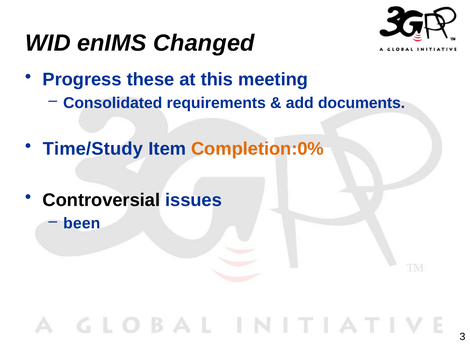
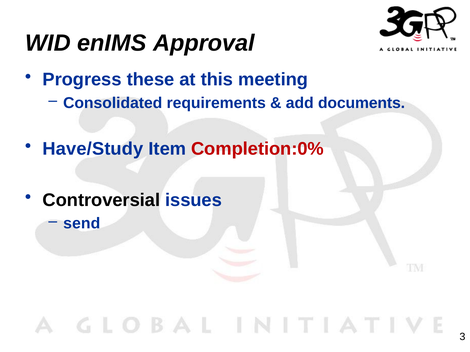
Changed: Changed -> Approval
Time/Study: Time/Study -> Have/Study
Completion:0% colour: orange -> red
been: been -> send
